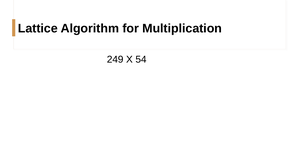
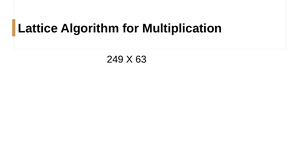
54: 54 -> 63
